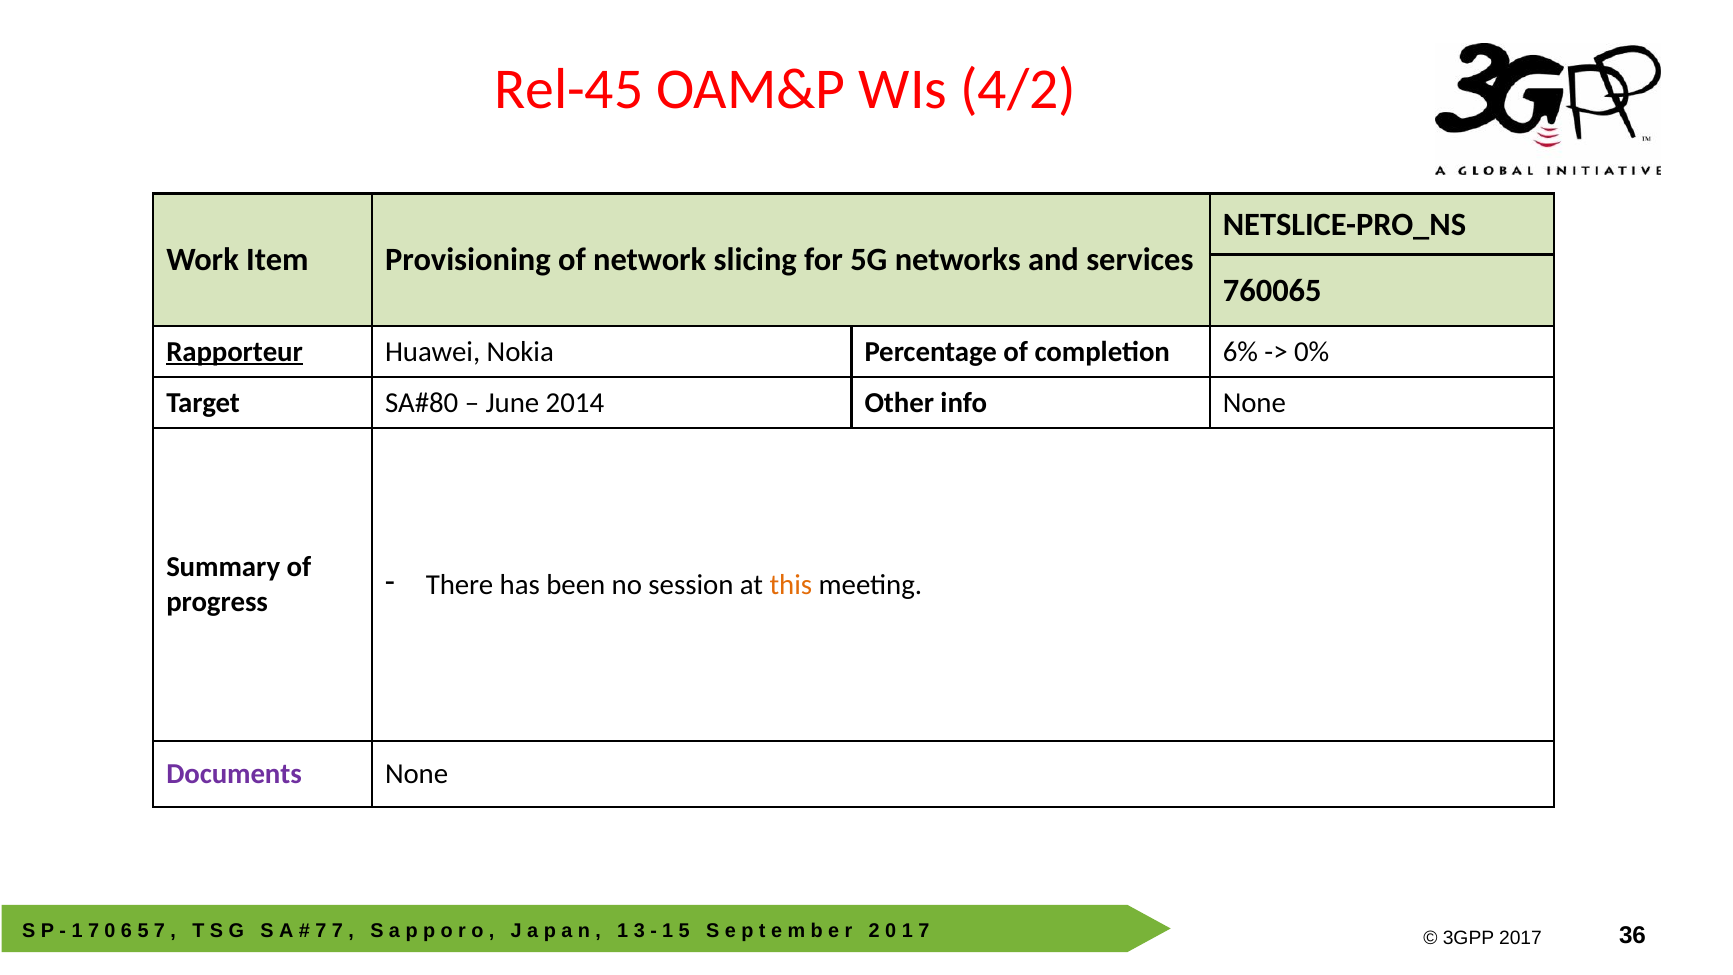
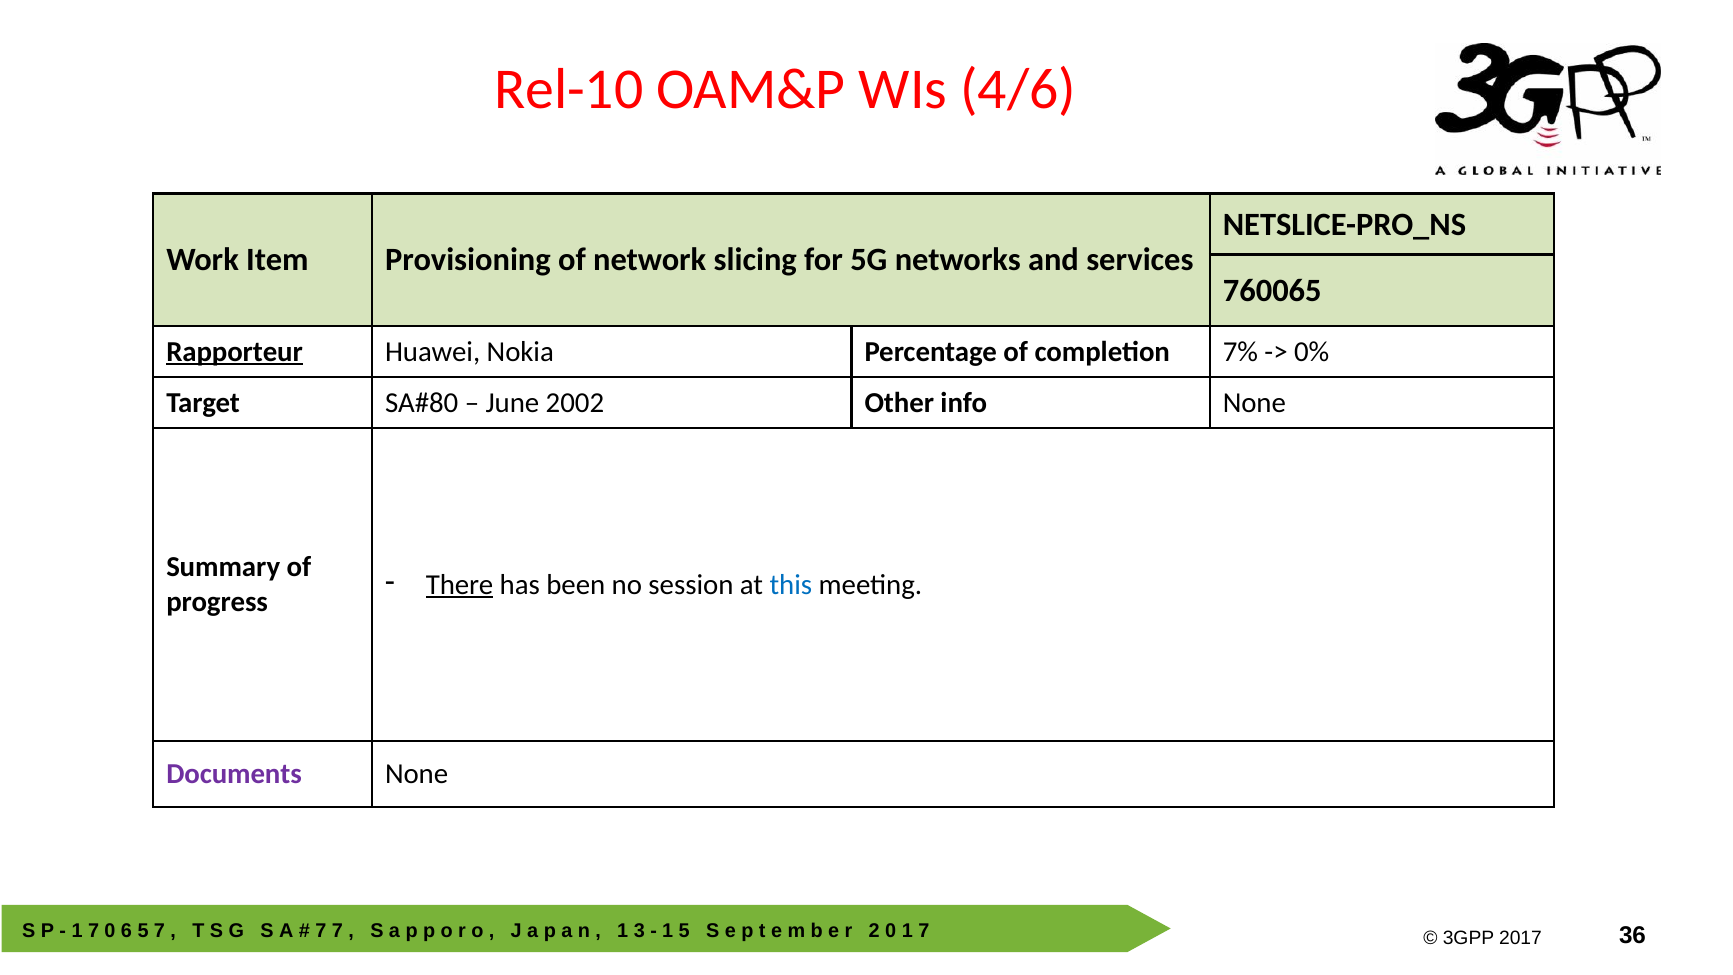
Rel-45: Rel-45 -> Rel-10
4/2: 4/2 -> 4/6
6%: 6% -> 7%
2014: 2014 -> 2002
There underline: none -> present
this colour: orange -> blue
